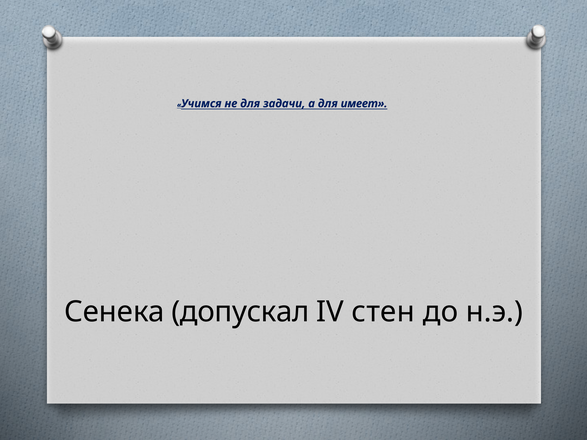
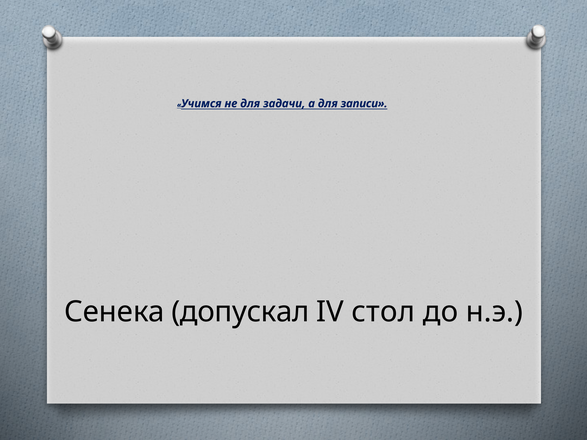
имеет: имеет -> записи
стен: стен -> стол
